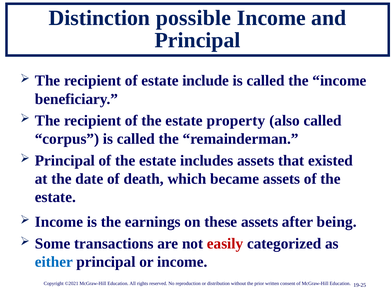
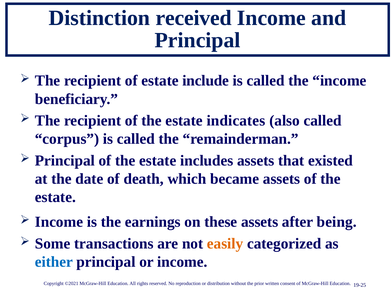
possible: possible -> received
property: property -> indicates
easily colour: red -> orange
